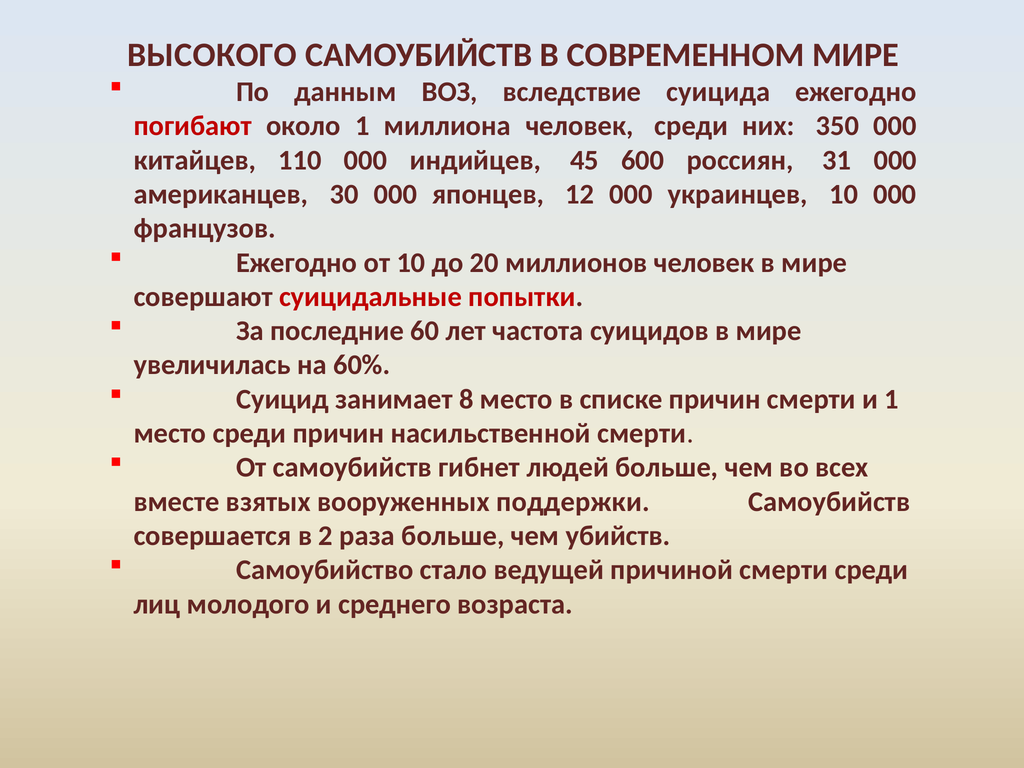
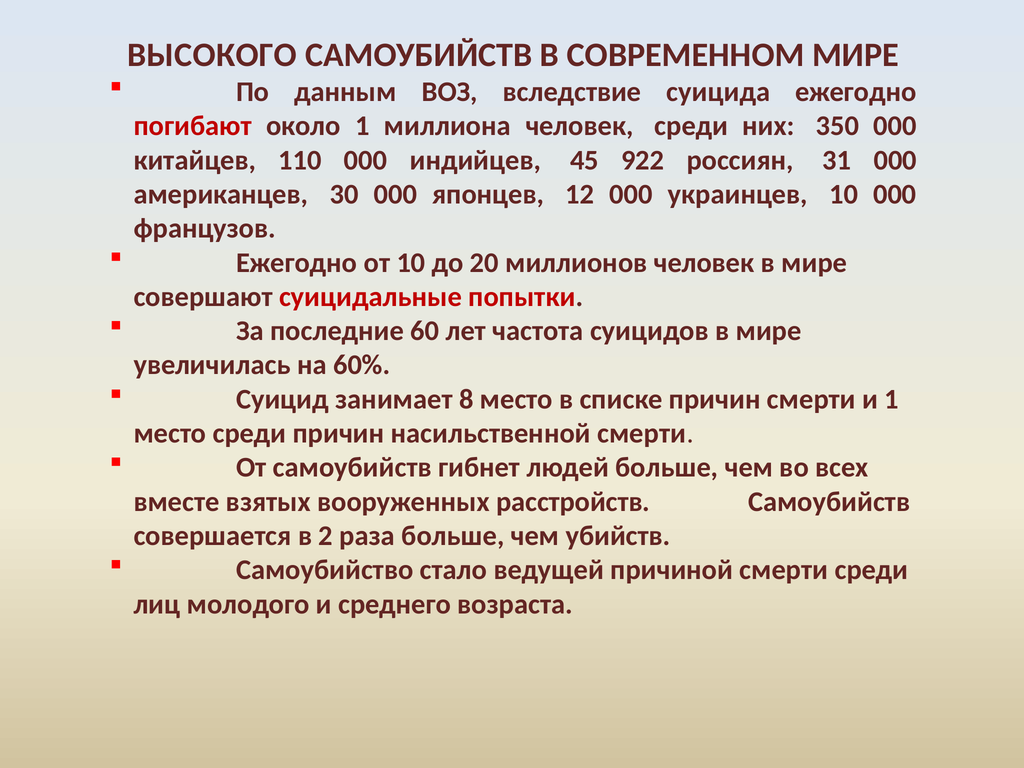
600: 600 -> 922
поддержки: поддержки -> расстройств
